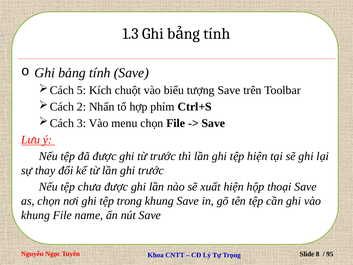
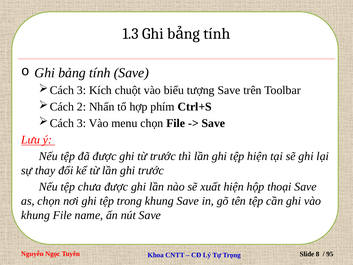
5 at (81, 90): 5 -> 3
